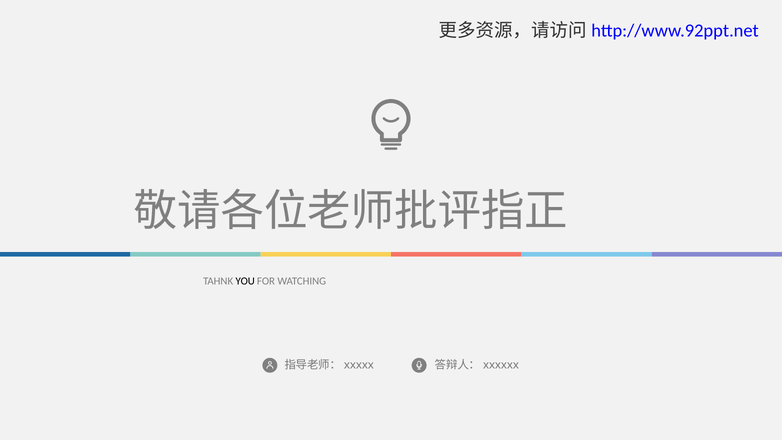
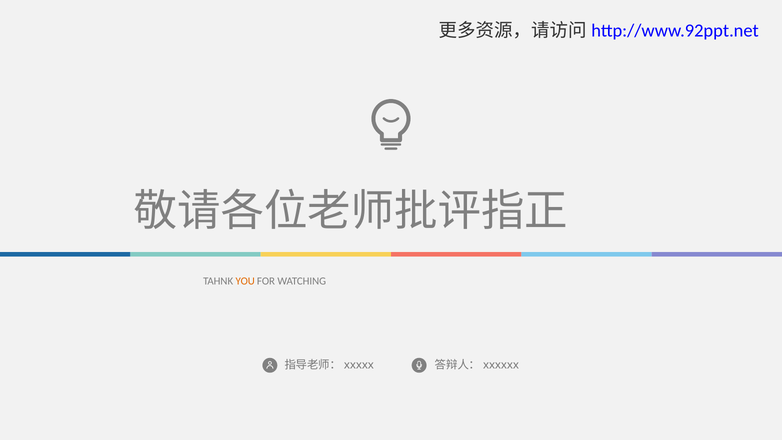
YOU colour: black -> orange
